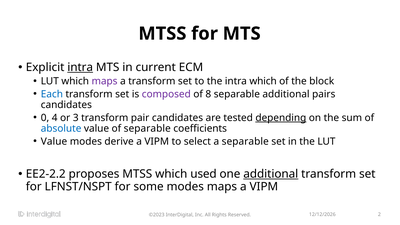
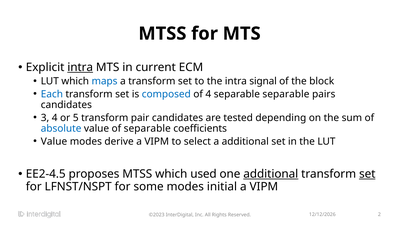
maps at (105, 81) colour: purple -> blue
intra which: which -> signal
composed colour: purple -> blue
of 8: 8 -> 4
separable additional: additional -> separable
0: 0 -> 3
3: 3 -> 5
depending underline: present -> none
a separable: separable -> additional
EE2-2.2: EE2-2.2 -> EE2-4.5
set at (367, 174) underline: none -> present
modes maps: maps -> initial
